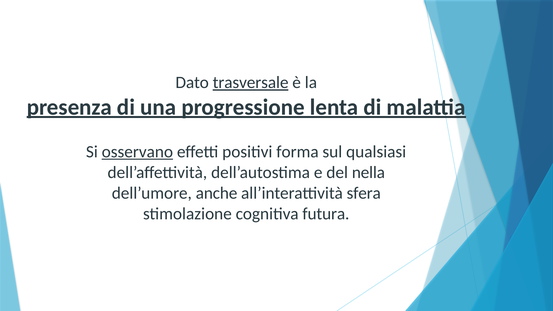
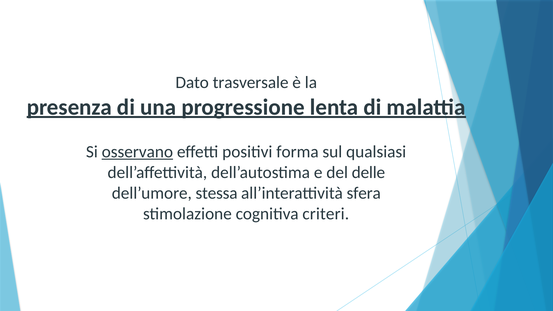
trasversale underline: present -> none
nella: nella -> delle
anche: anche -> stessa
futura: futura -> criteri
